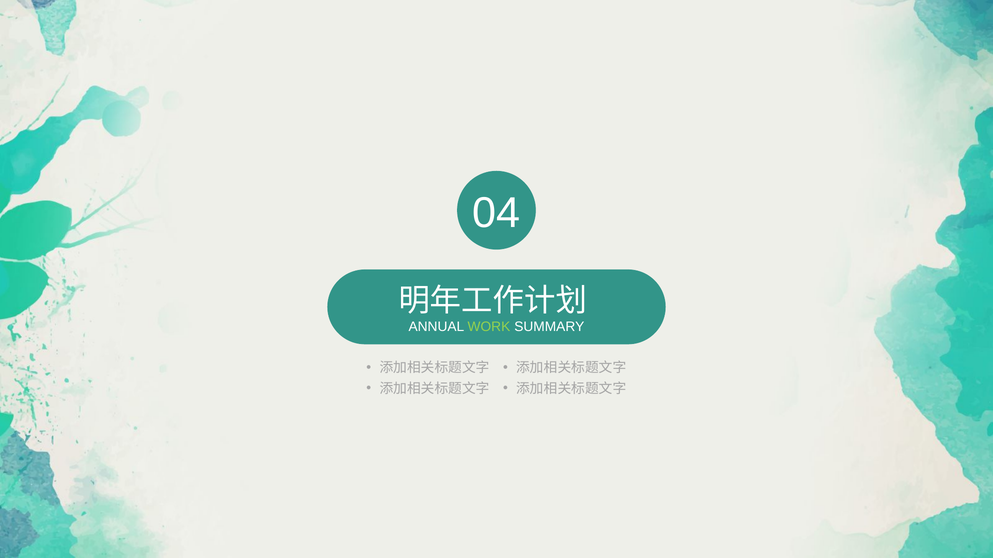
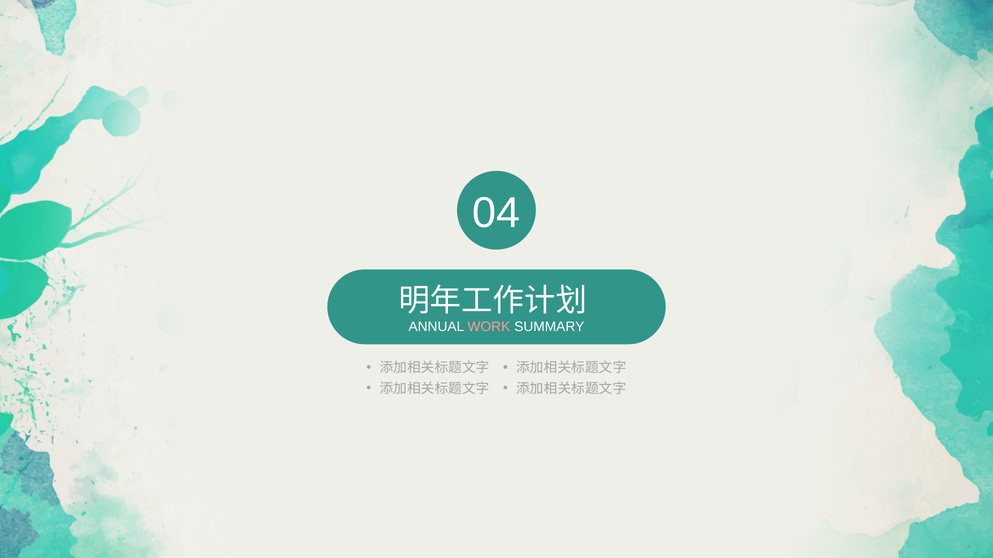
WORK colour: light green -> pink
